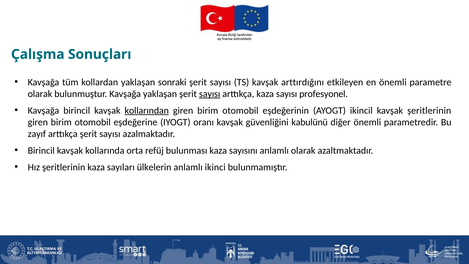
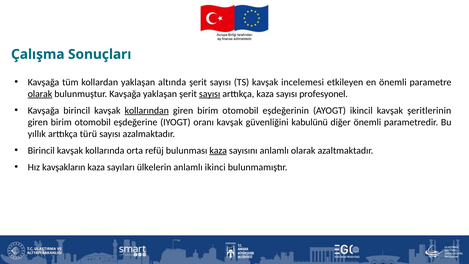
sonraki: sonraki -> altında
arttırdığını: arttırdığını -> incelemesi
olarak at (40, 94) underline: none -> present
zayıf: zayıf -> yıllık
arttıkça şerit: şerit -> türü
kaza at (218, 150) underline: none -> present
Hız şeritlerinin: şeritlerinin -> kavşakların
